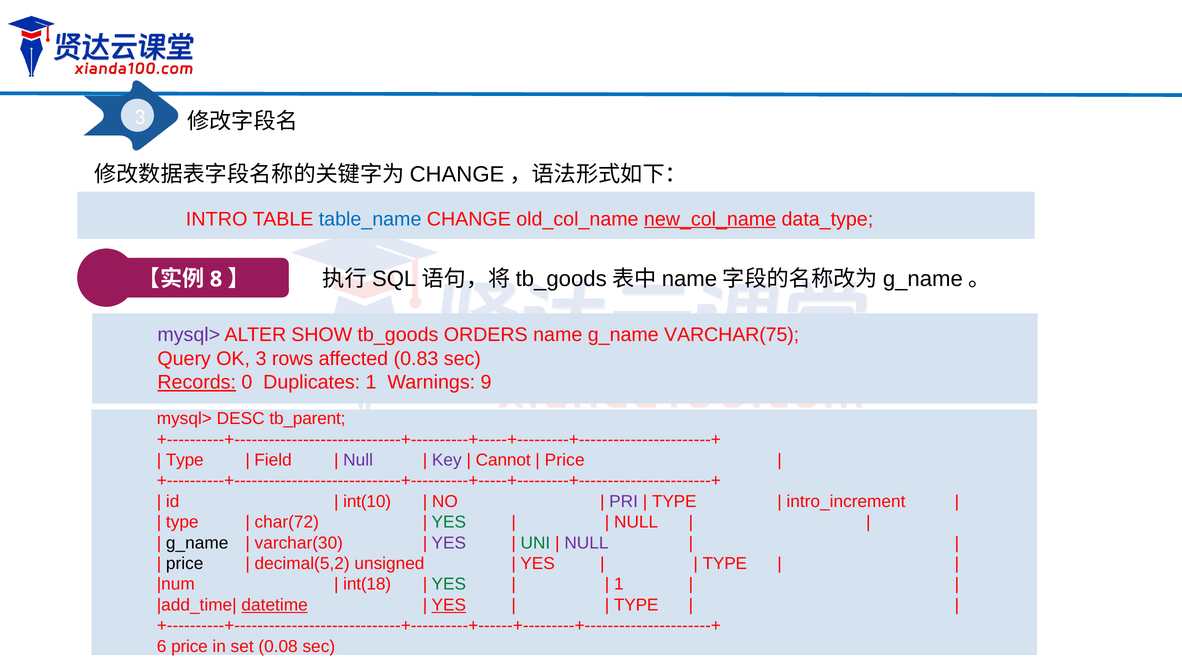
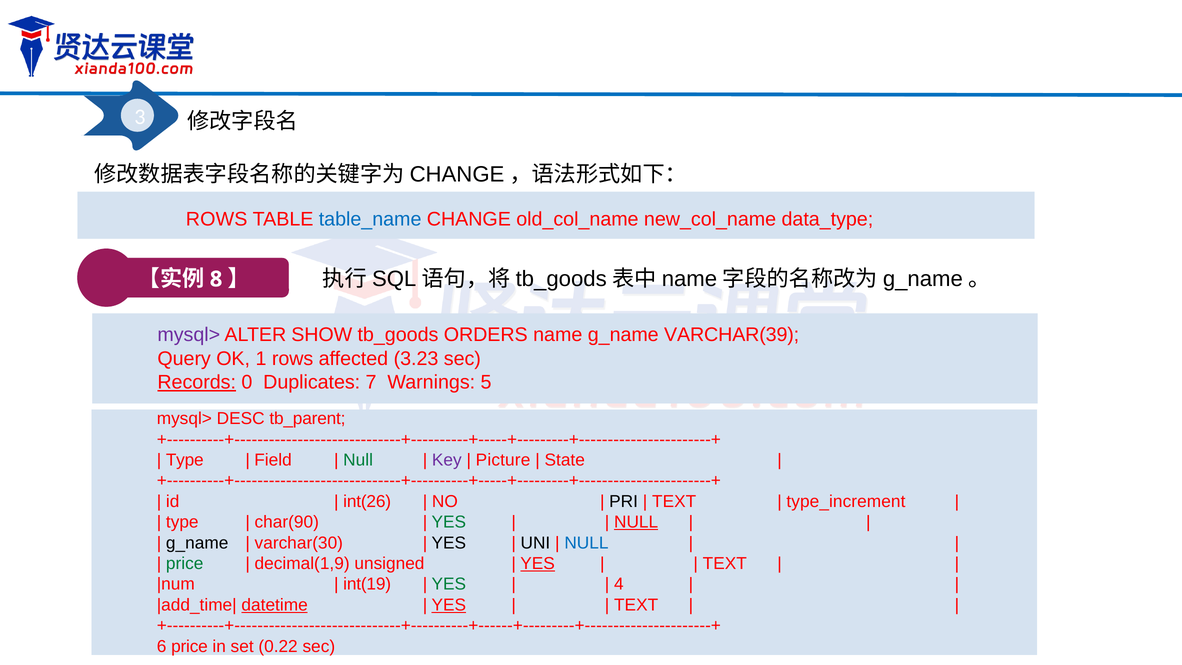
INTRO at (217, 219): INTRO -> ROWS
new_col_name underline: present -> none
VARCHAR(75: VARCHAR(75 -> VARCHAR(39
OK 3: 3 -> 1
0.83: 0.83 -> 3.23
Duplicates 1: 1 -> 7
9: 9 -> 5
Null at (358, 460) colour: purple -> green
Cannot: Cannot -> Picture
Price at (565, 460): Price -> State
int(10: int(10 -> int(26
PRI colour: purple -> black
TYPE at (674, 501): TYPE -> TEXT
intro_increment: intro_increment -> type_increment
char(72: char(72 -> char(90
NULL at (636, 522) underline: none -> present
YES at (449, 543) colour: purple -> black
UNI colour: green -> black
NULL at (586, 543) colour: purple -> blue
price at (185, 563) colour: black -> green
decimal(5,2: decimal(5,2 -> decimal(1,9
YES at (538, 563) underline: none -> present
TYPE at (725, 563): TYPE -> TEXT
int(18: int(18 -> int(19
1 at (619, 584): 1 -> 4
TYPE at (636, 605): TYPE -> TEXT
0.08: 0.08 -> 0.22
